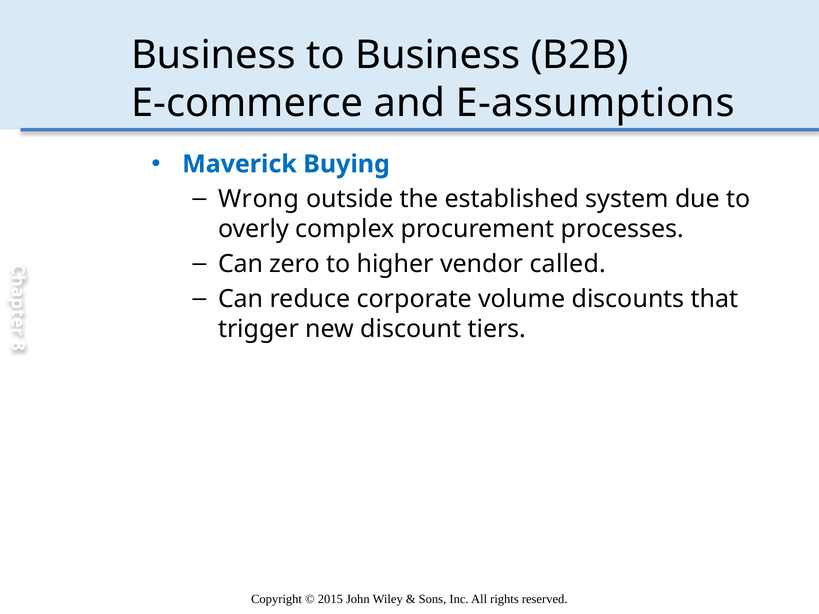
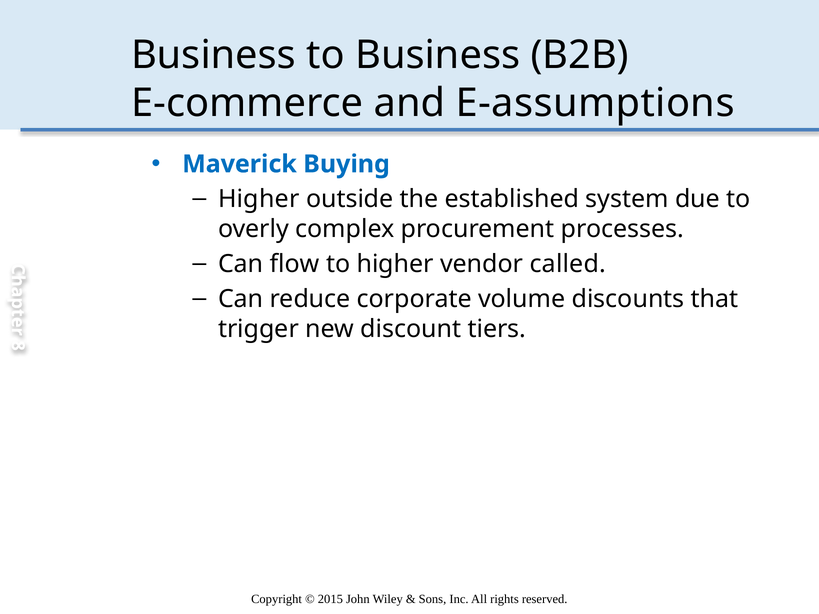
Wrong at (259, 199): Wrong -> Higher
zero: zero -> flow
